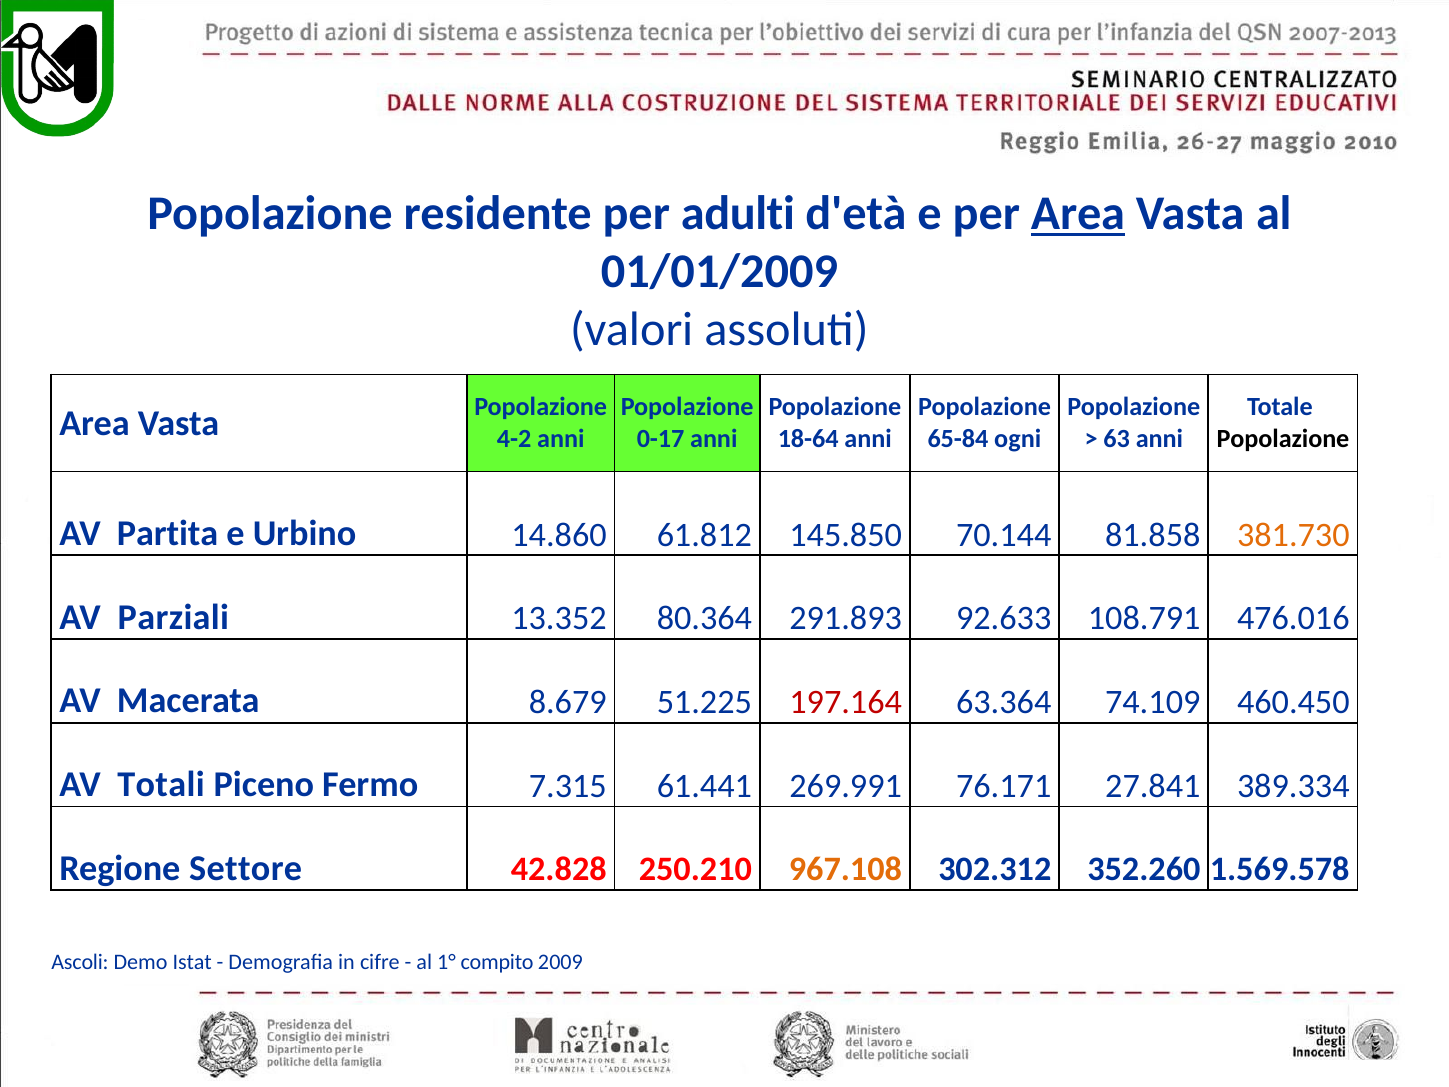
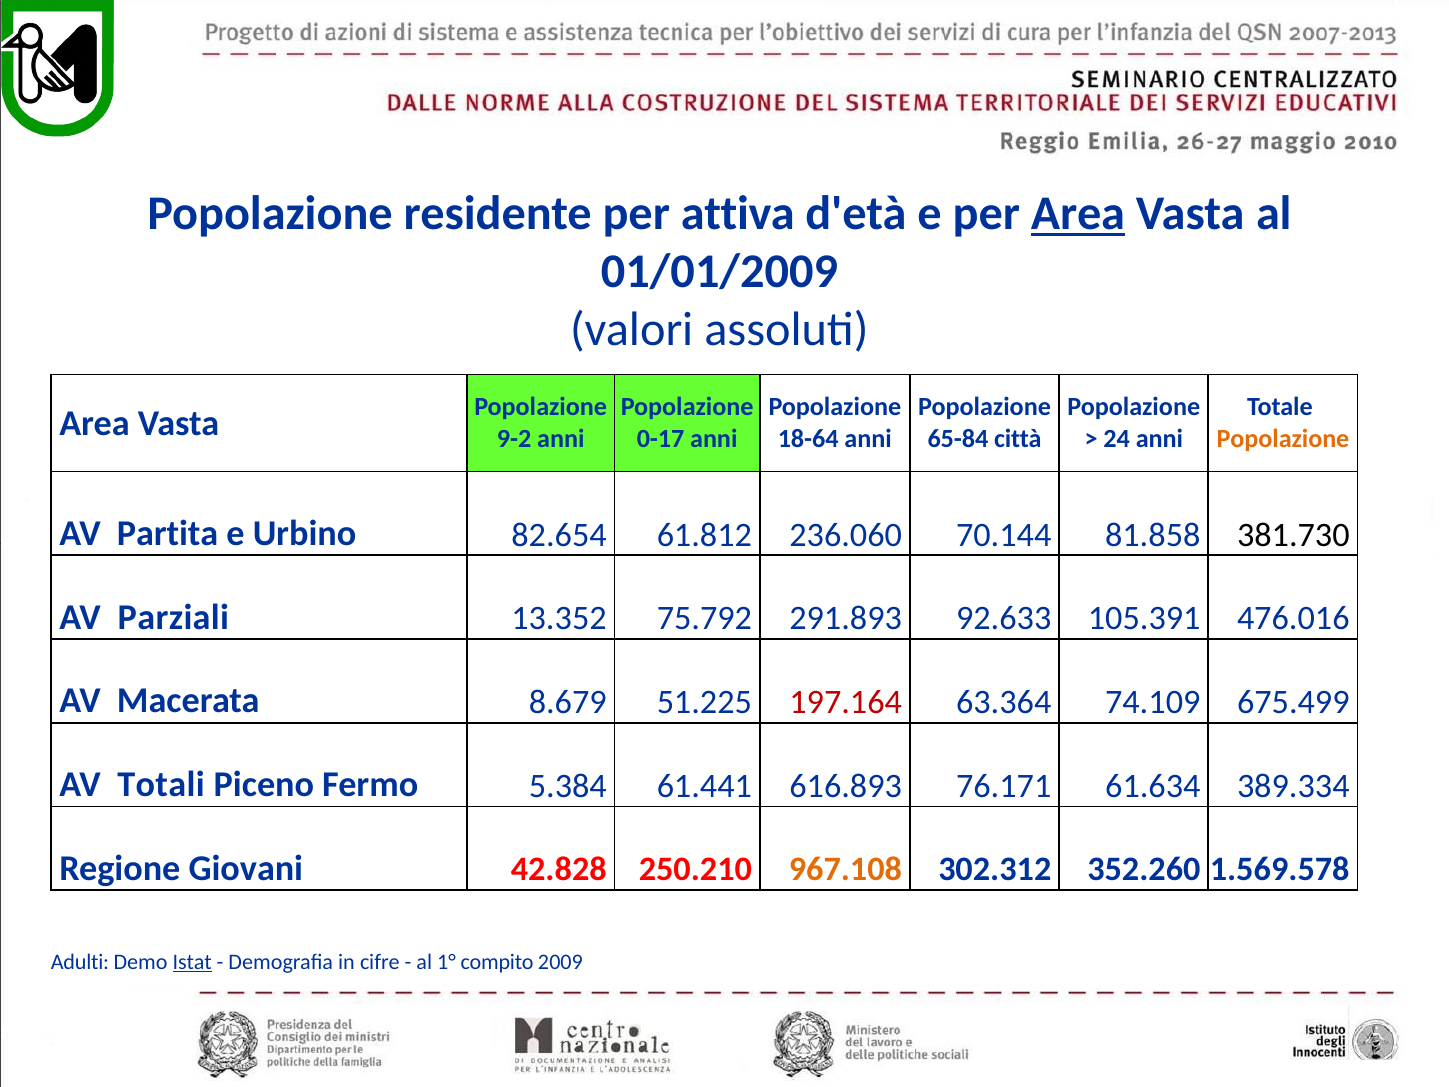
adulti: adulti -> attiva
4-2: 4-2 -> 9-2
ogni: ogni -> città
63: 63 -> 24
Popolazione at (1283, 439) colour: black -> orange
14.860: 14.860 -> 82.654
145.850: 145.850 -> 236.060
381.730 colour: orange -> black
80.364: 80.364 -> 75.792
108.791: 108.791 -> 105.391
460.450: 460.450 -> 675.499
7.315: 7.315 -> 5.384
269.991: 269.991 -> 616.893
27.841: 27.841 -> 61.634
Settore: Settore -> Giovani
Ascoli: Ascoli -> Adulti
Istat underline: none -> present
